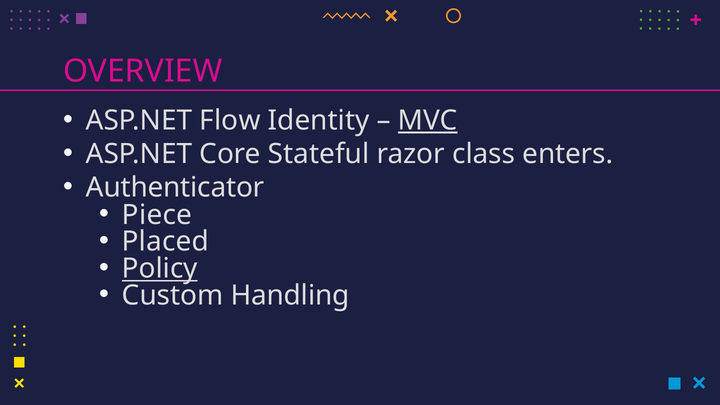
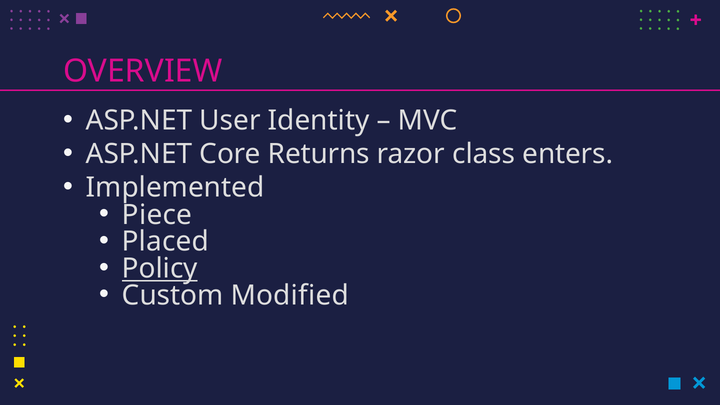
Flow: Flow -> User
MVC underline: present -> none
Stateful: Stateful -> Returns
Authenticator: Authenticator -> Implemented
Handling: Handling -> Modified
